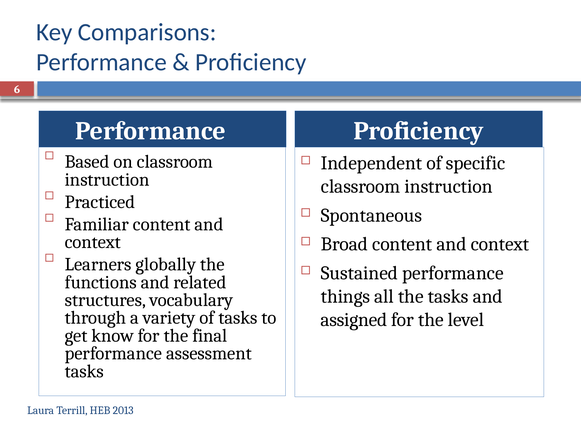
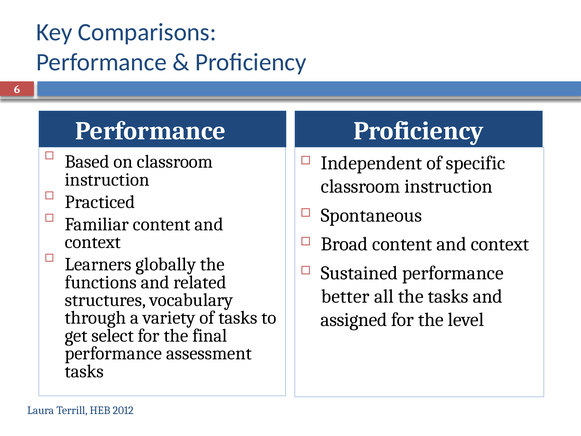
things: things -> better
know: know -> select
2013: 2013 -> 2012
